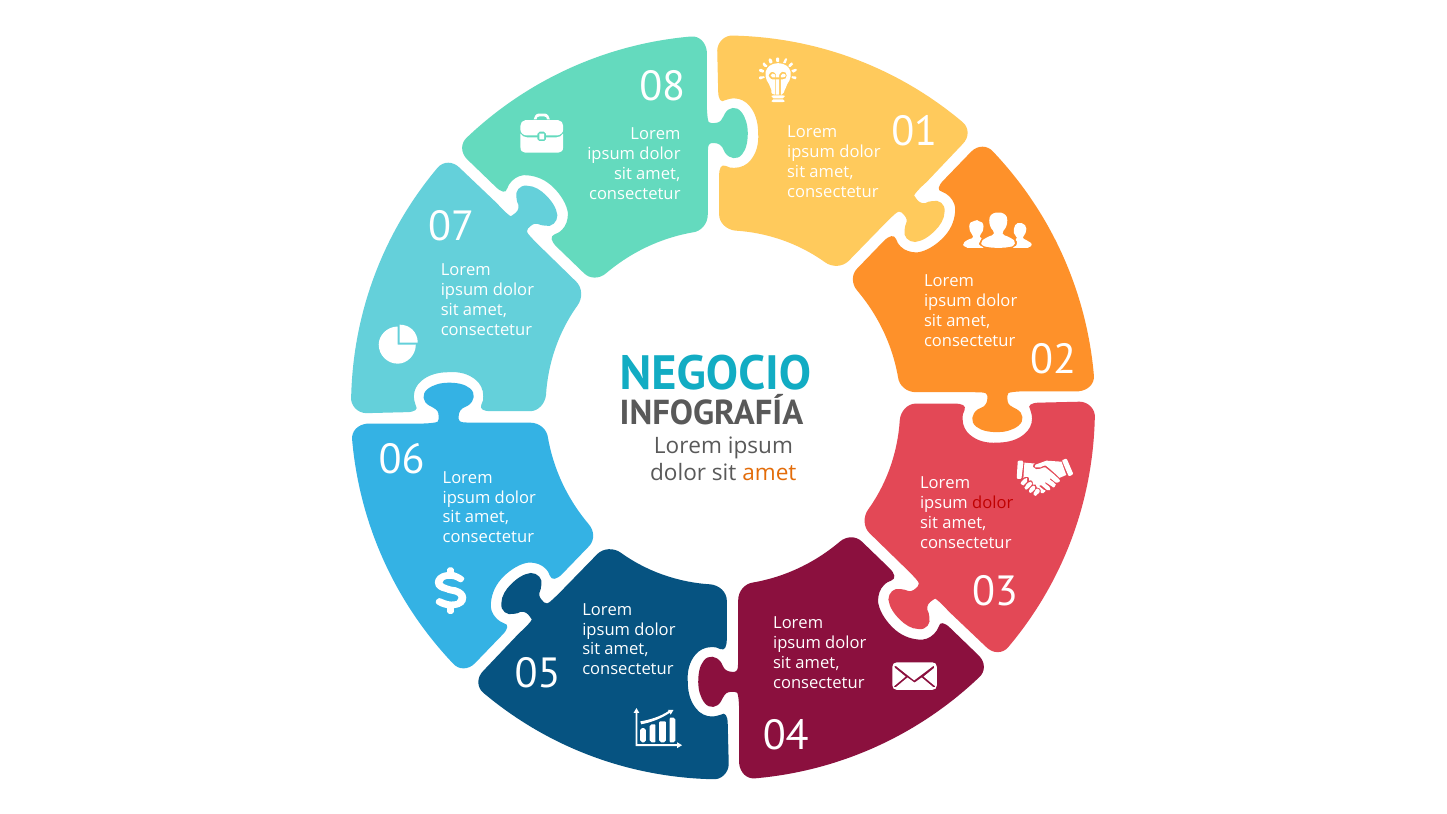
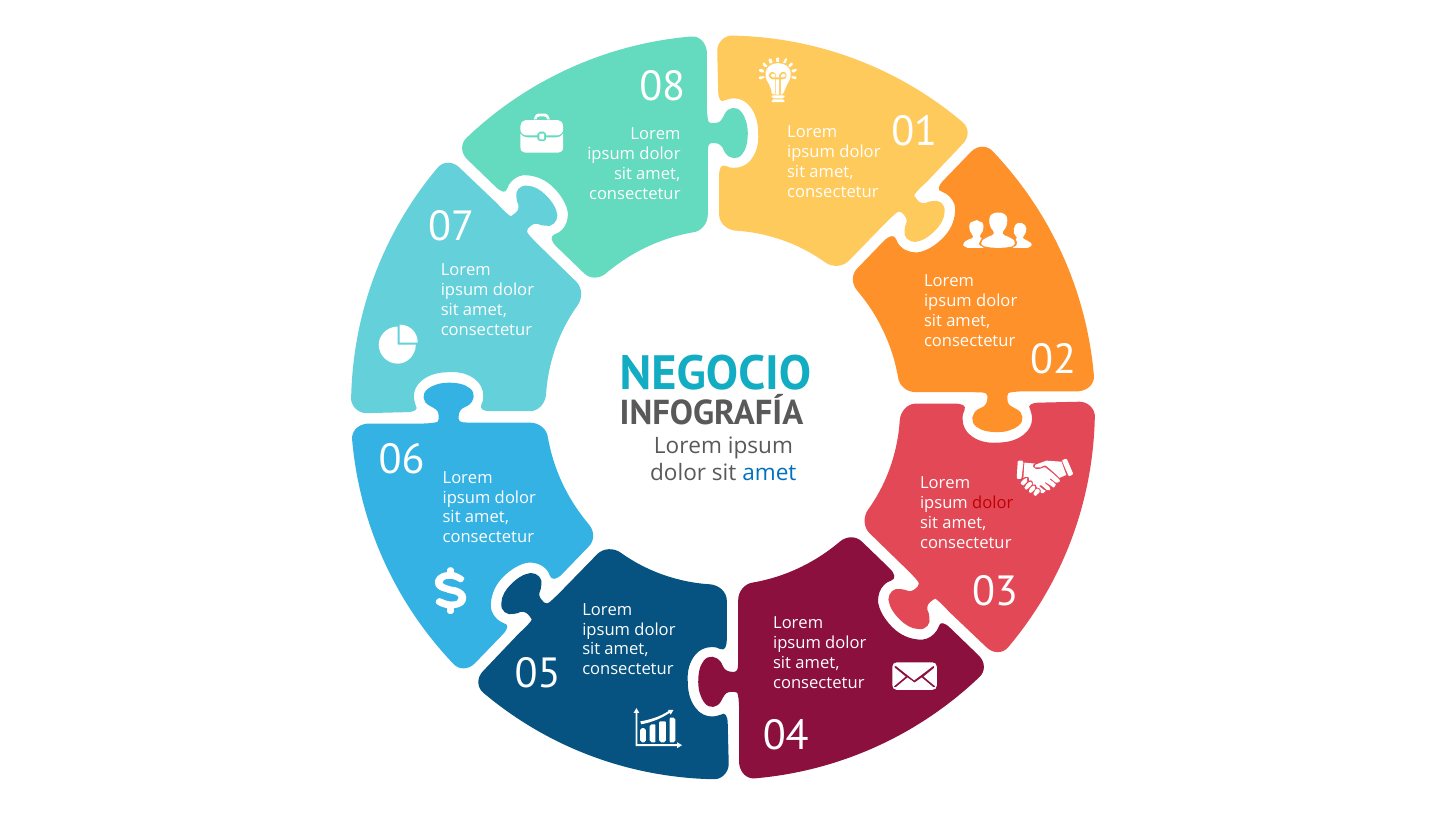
amet at (769, 473) colour: orange -> blue
